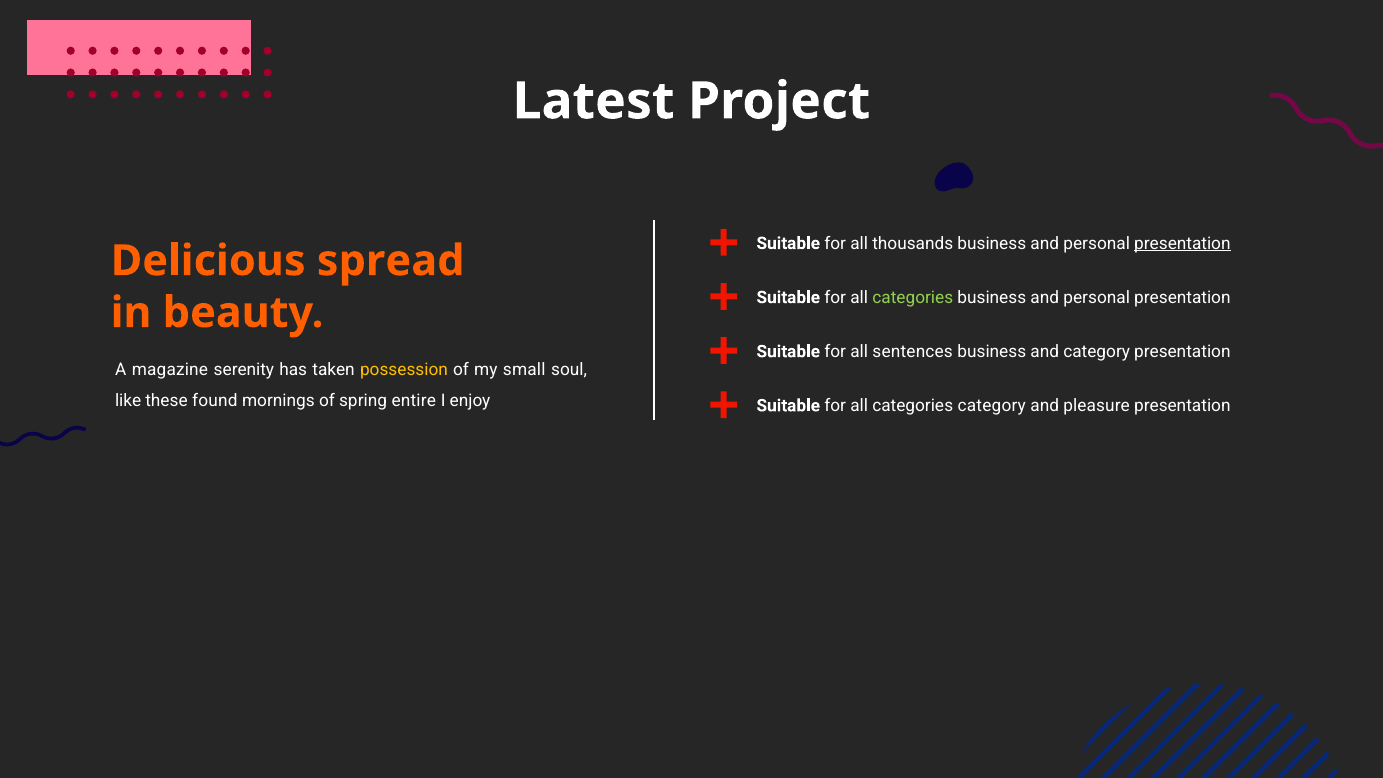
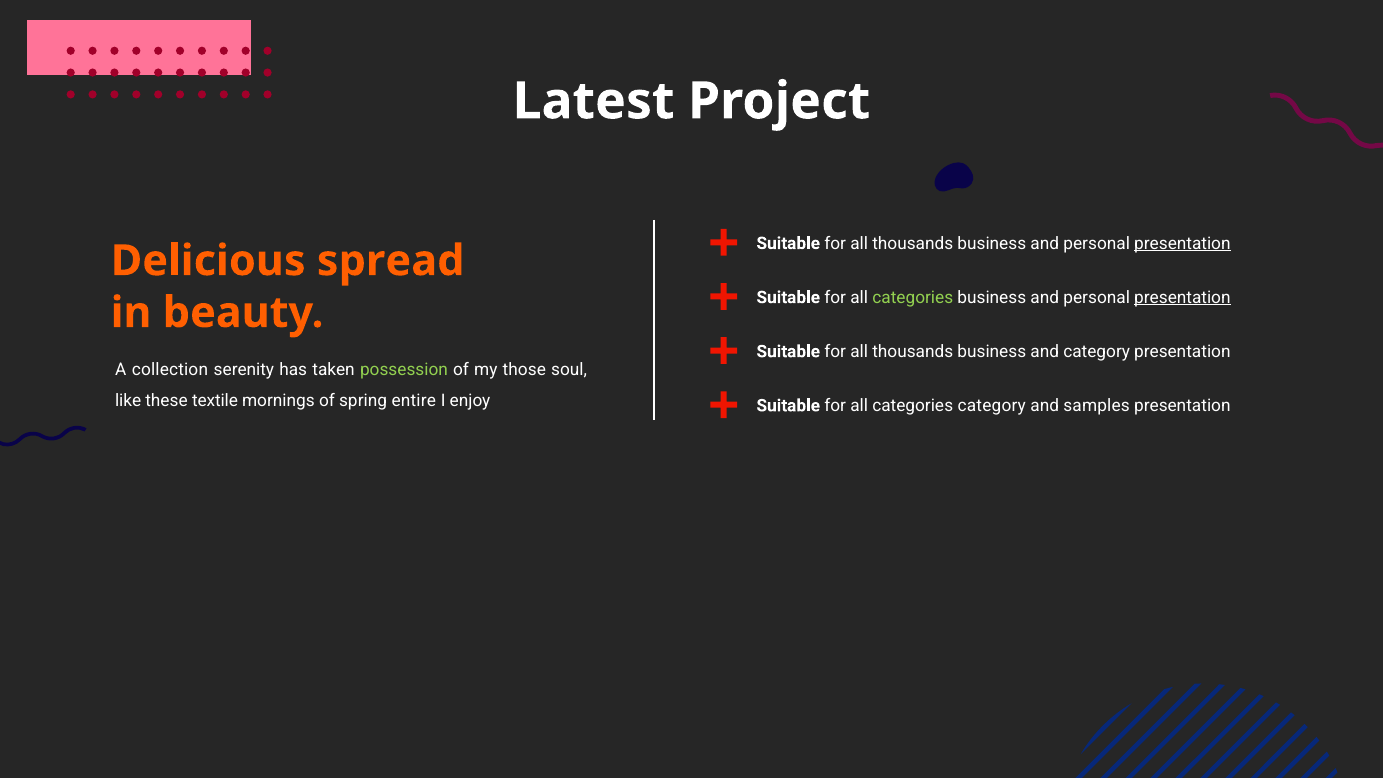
presentation at (1182, 297) underline: none -> present
sentences at (913, 351): sentences -> thousands
magazine: magazine -> collection
possession colour: yellow -> light green
small: small -> those
found: found -> textile
pleasure: pleasure -> samples
